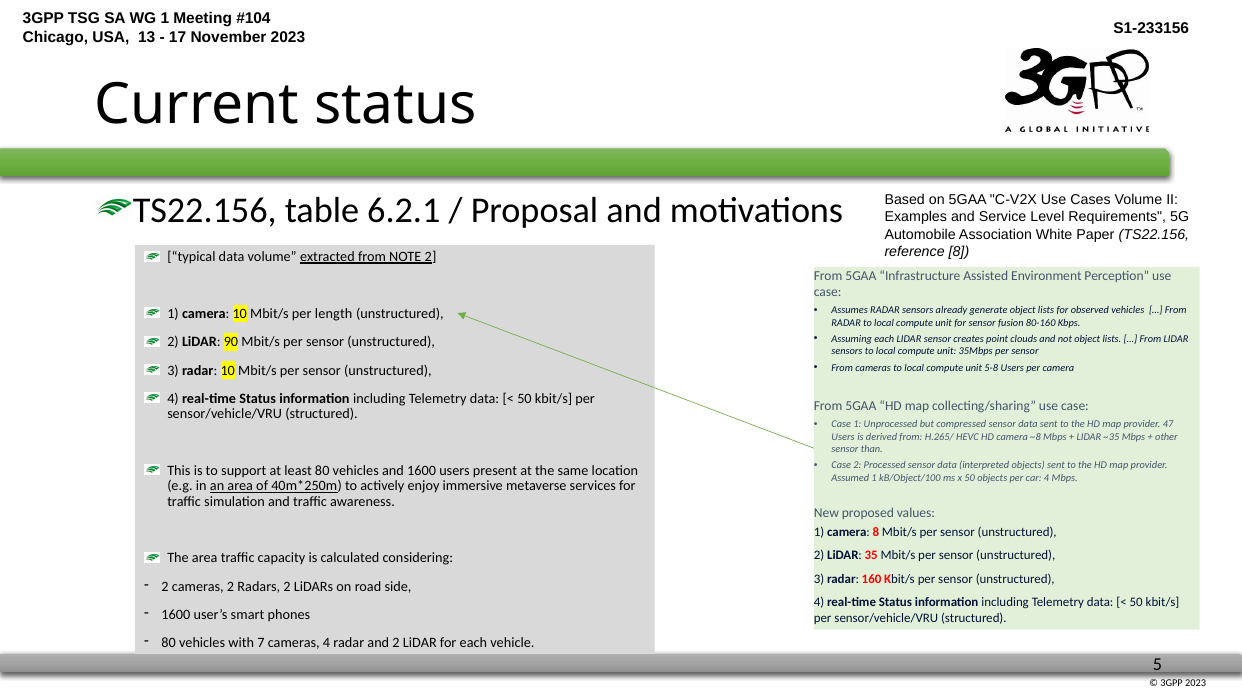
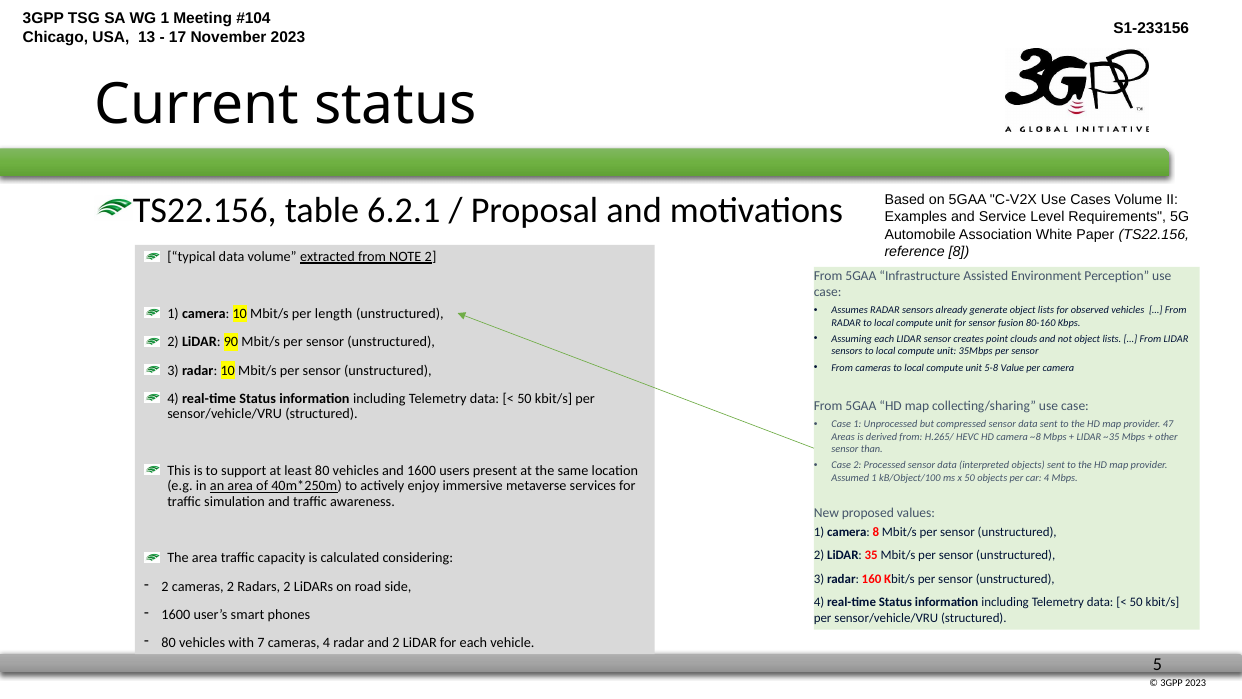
5-8 Users: Users -> Value
Users at (843, 436): Users -> Areas
